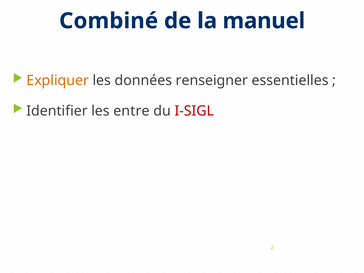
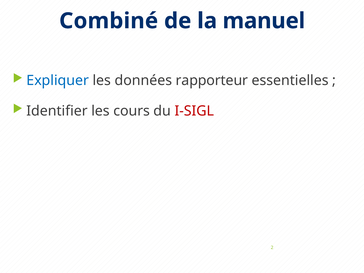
Expliquer colour: orange -> blue
renseigner: renseigner -> rapporteur
entre: entre -> cours
